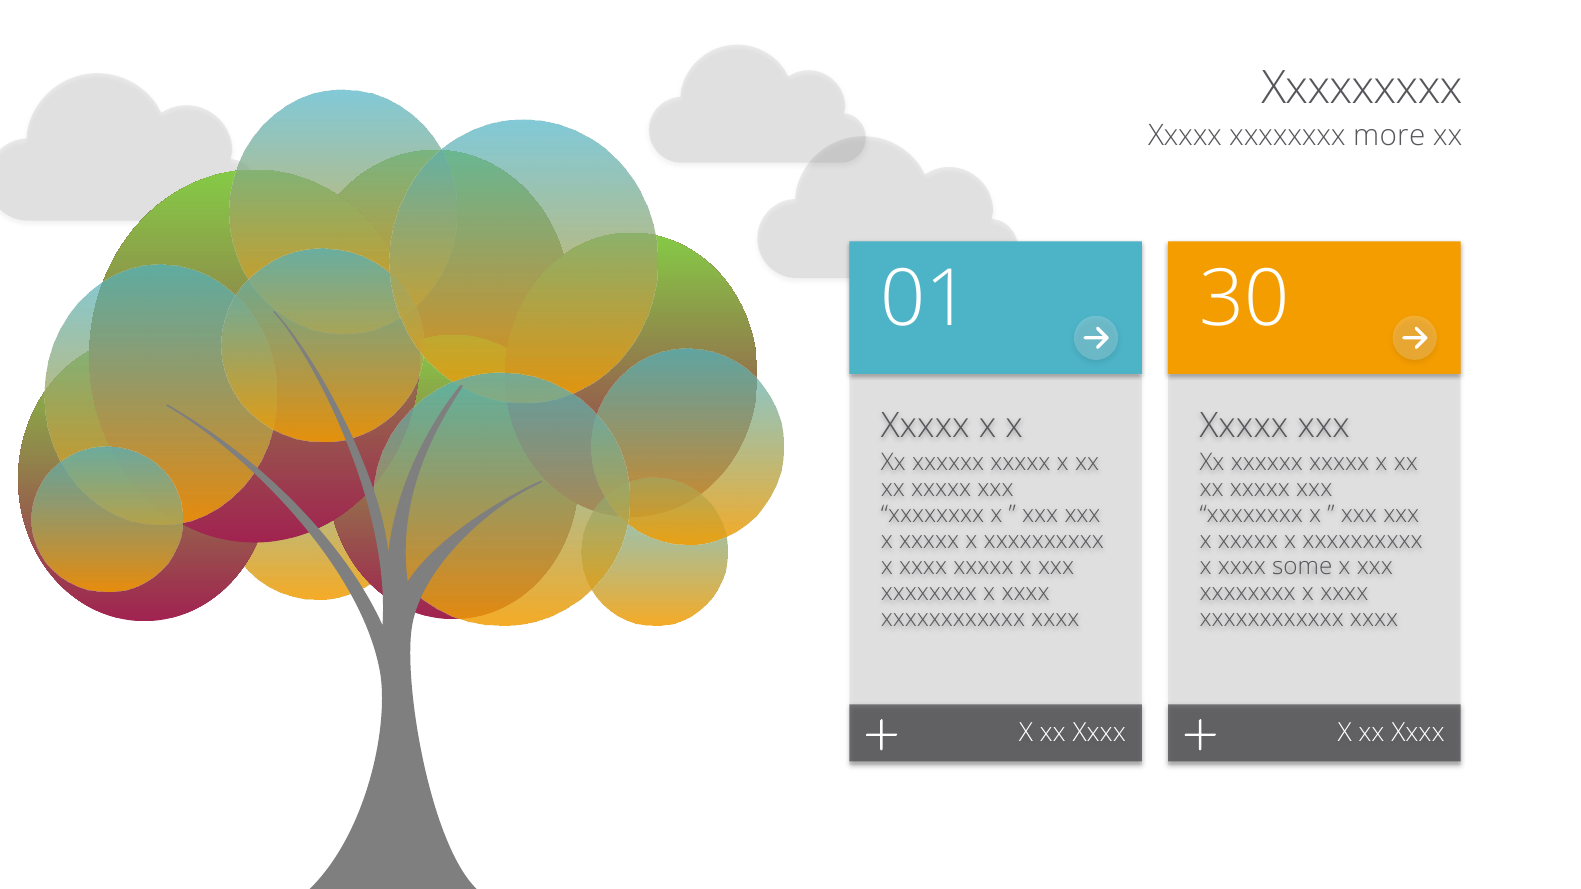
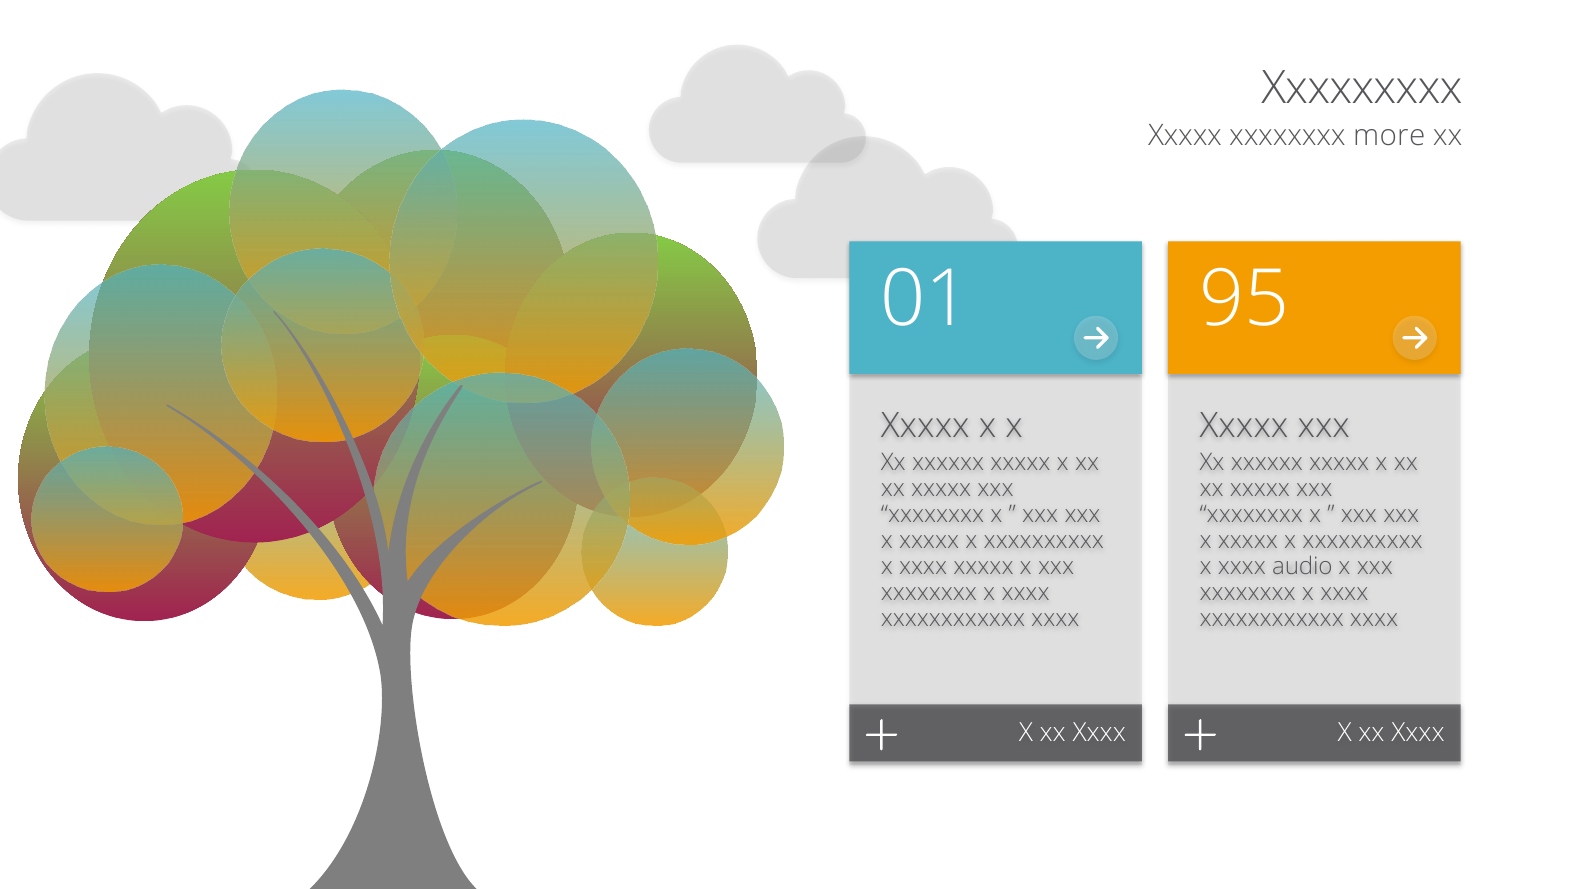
30: 30 -> 95
some: some -> audio
